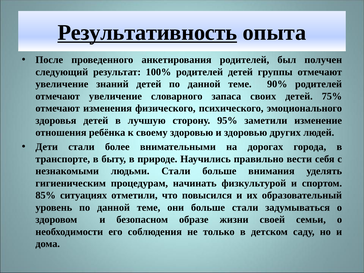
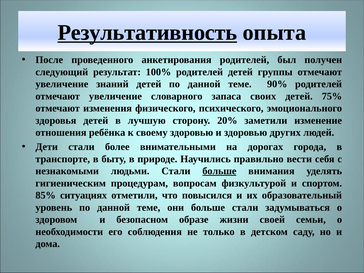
95%: 95% -> 20%
больше at (219, 171) underline: none -> present
начинать: начинать -> вопросам
